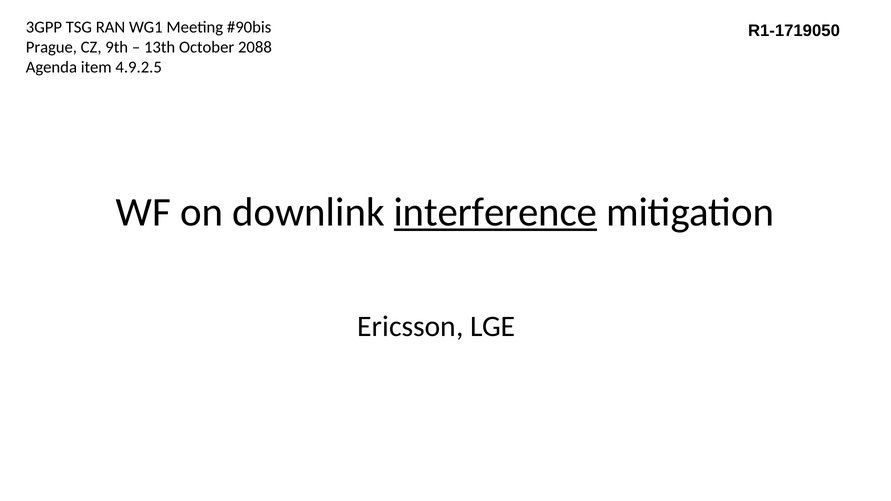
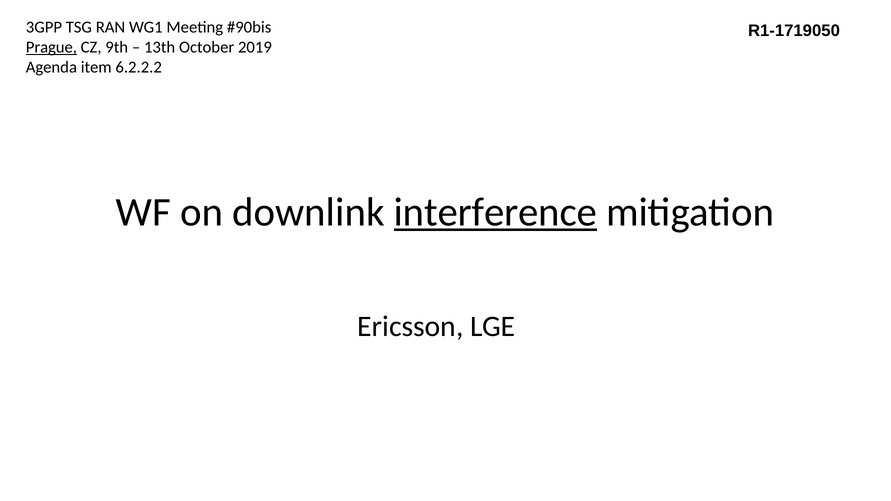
Prague underline: none -> present
2088: 2088 -> 2019
4.9.2.5: 4.9.2.5 -> 6.2.2.2
